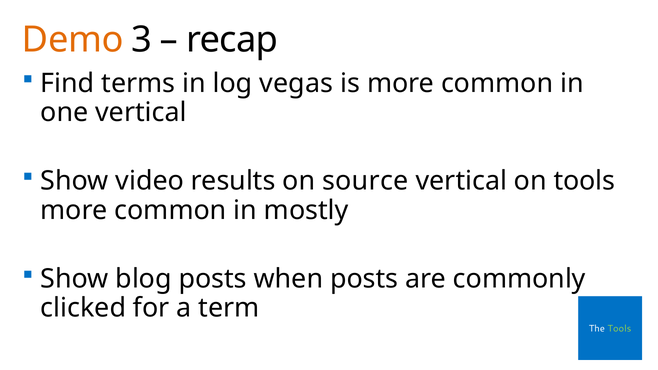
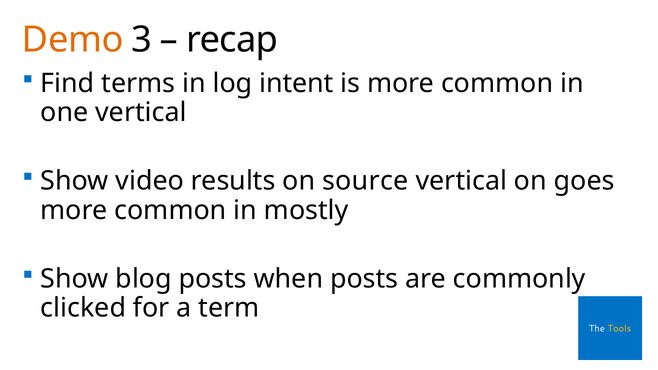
vegas: vegas -> intent
on tools: tools -> goes
Tools at (619, 329) colour: light green -> yellow
